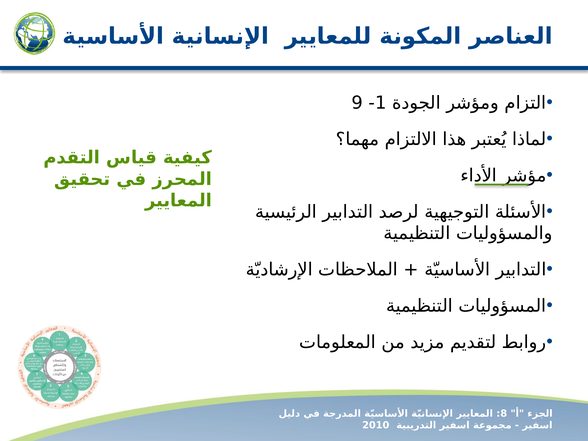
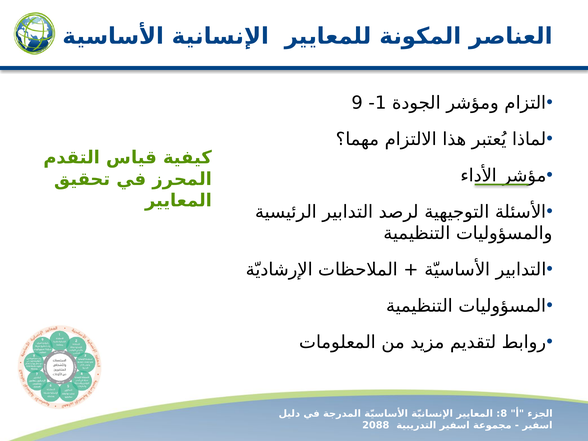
2010: 2010 -> 2088
